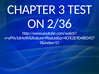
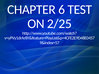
3: 3 -> 6
2/36: 2/36 -> 2/25
